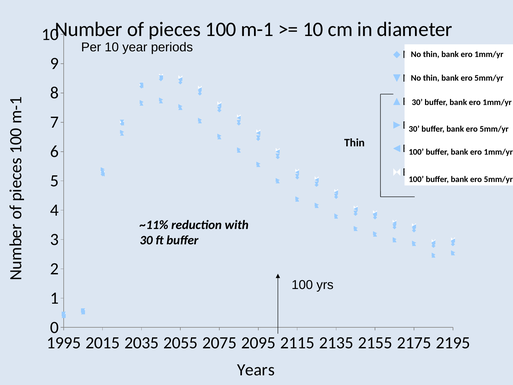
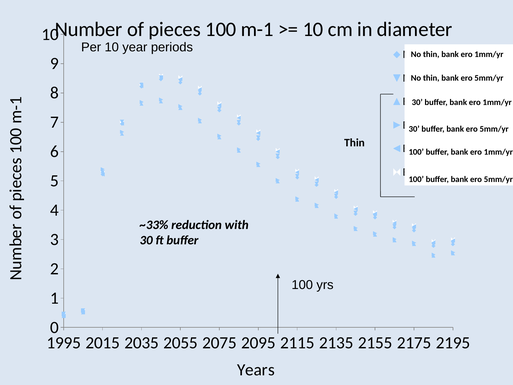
~11%: ~11% -> ~33%
